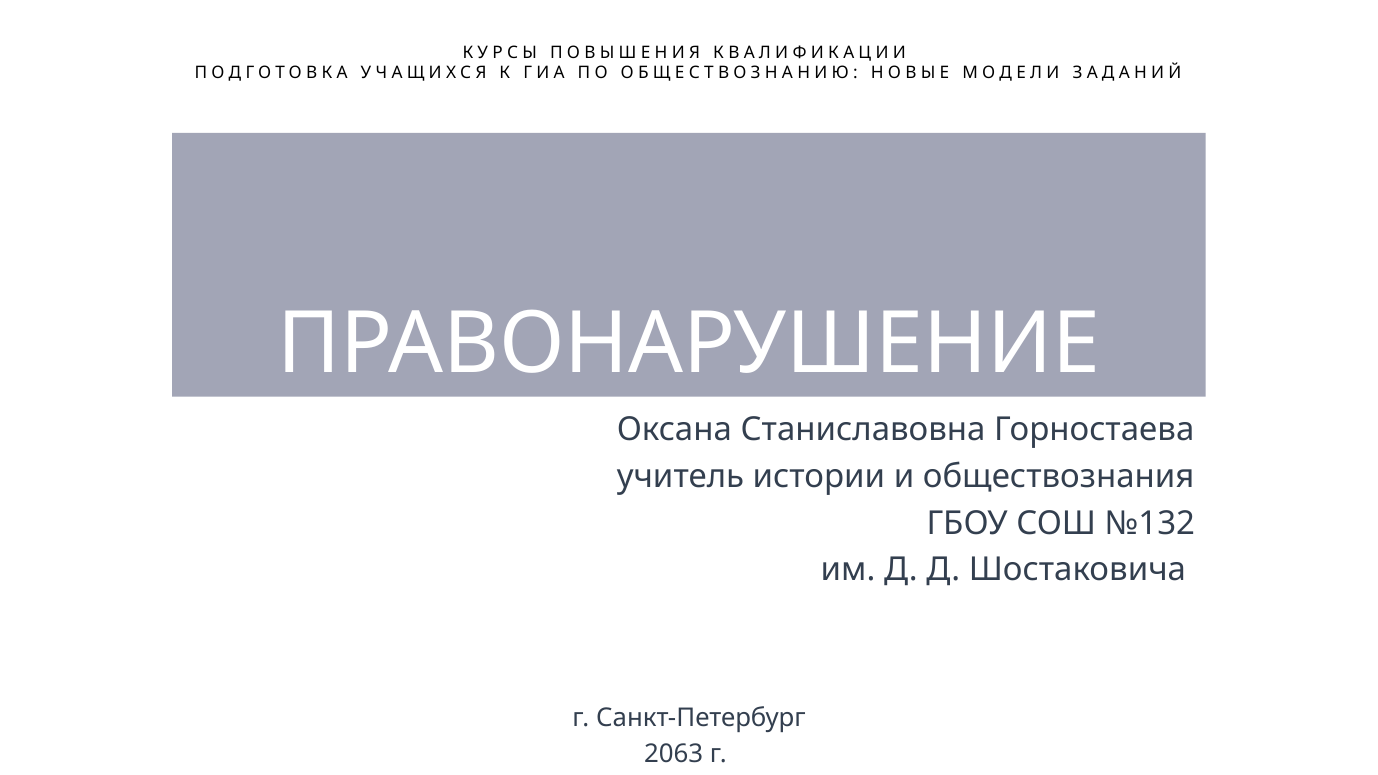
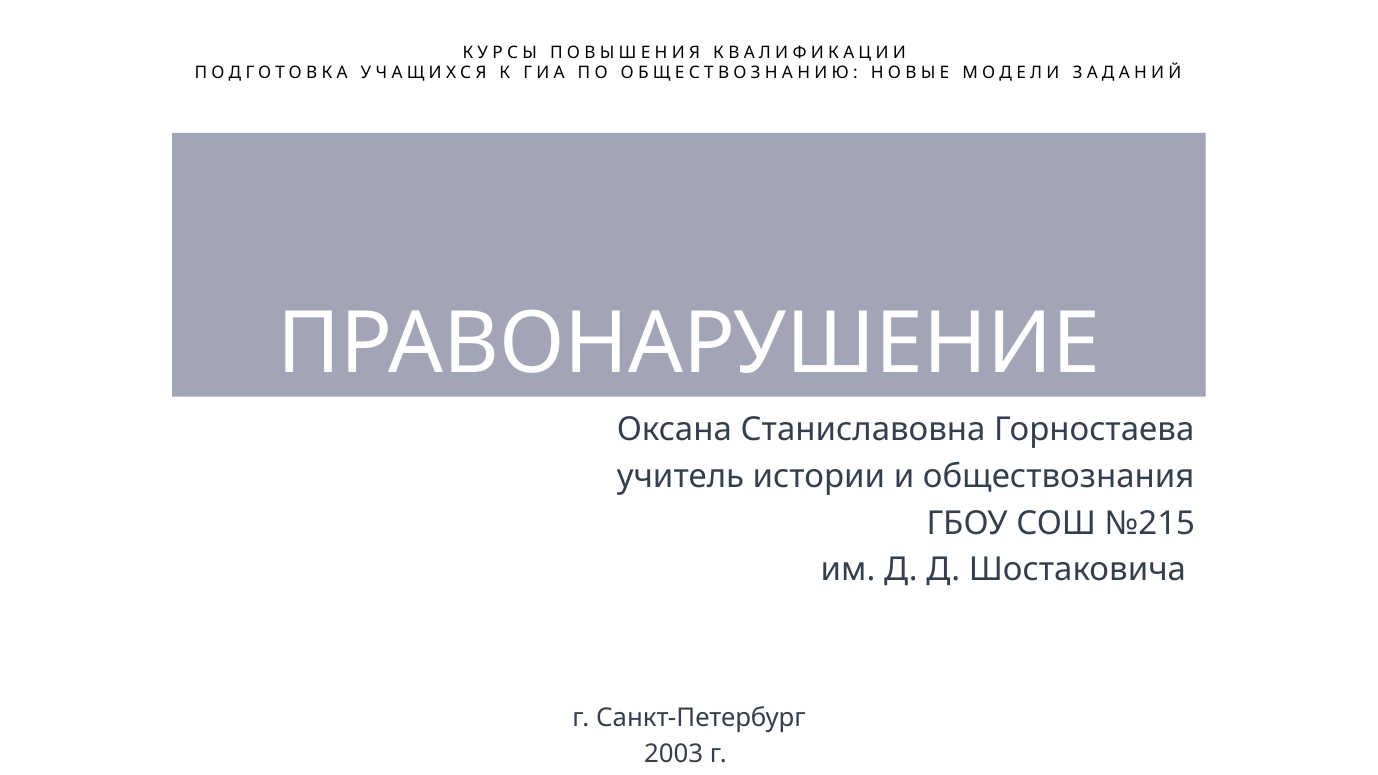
№132: №132 -> №215
2063: 2063 -> 2003
